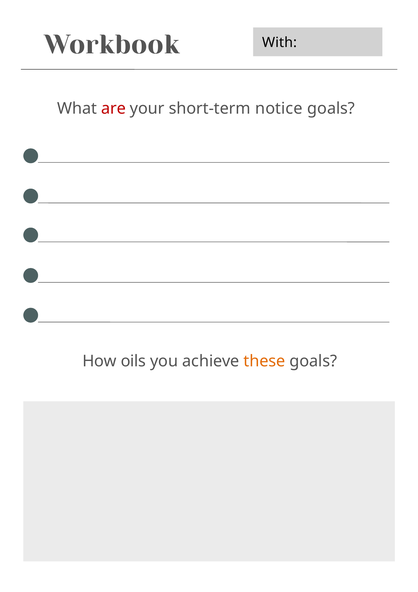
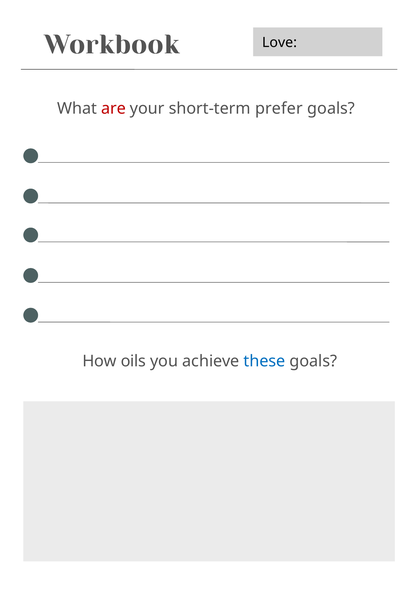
With: With -> Love
notice: notice -> prefer
these colour: orange -> blue
